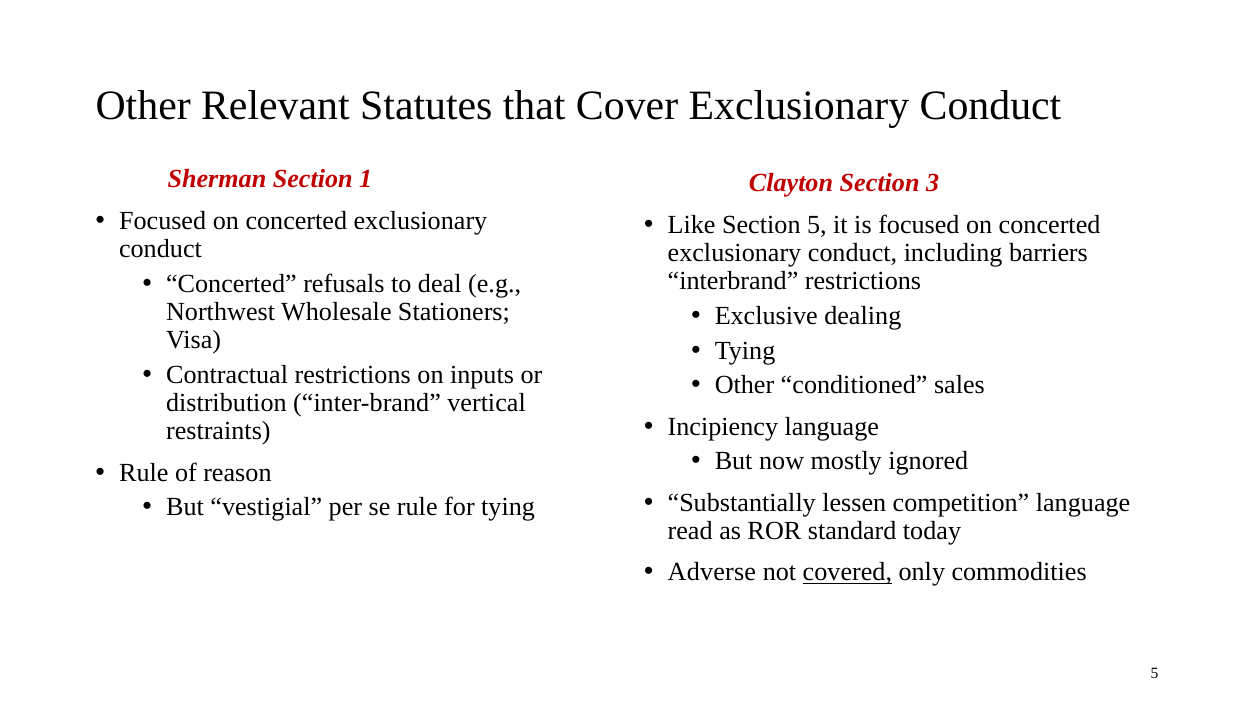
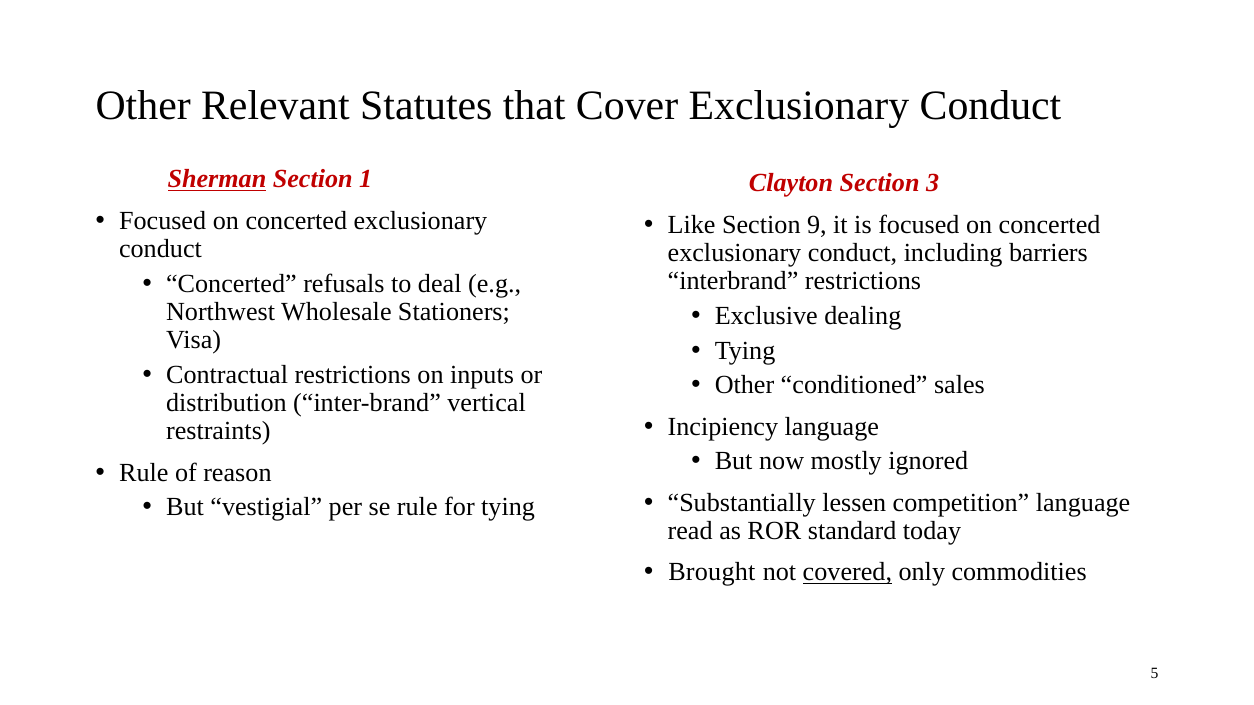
Sherman underline: none -> present
Section 5: 5 -> 9
Adverse: Adverse -> Brought
